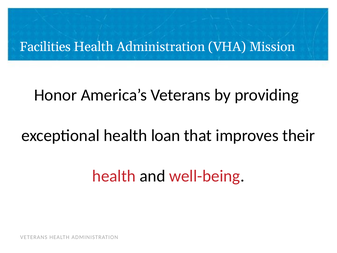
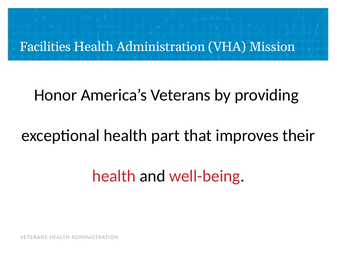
loan: loan -> part
